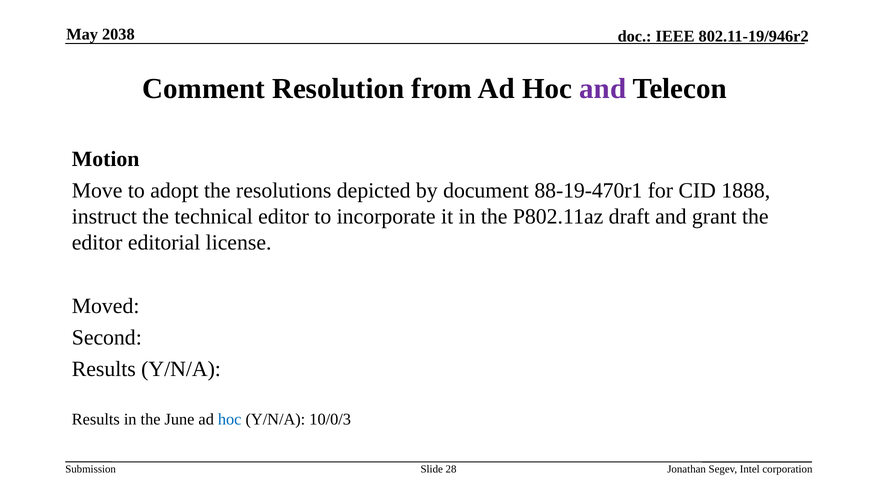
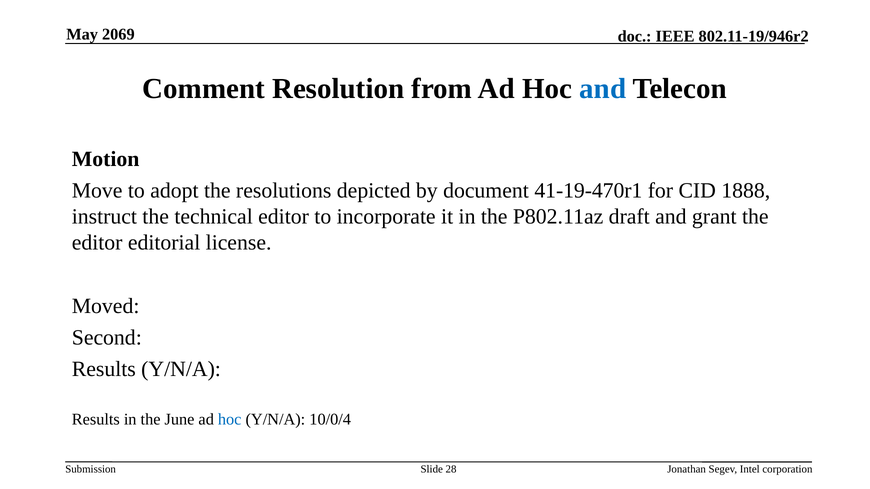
2038: 2038 -> 2069
and at (603, 89) colour: purple -> blue
88-19-470r1: 88-19-470r1 -> 41-19-470r1
10/0/3: 10/0/3 -> 10/0/4
